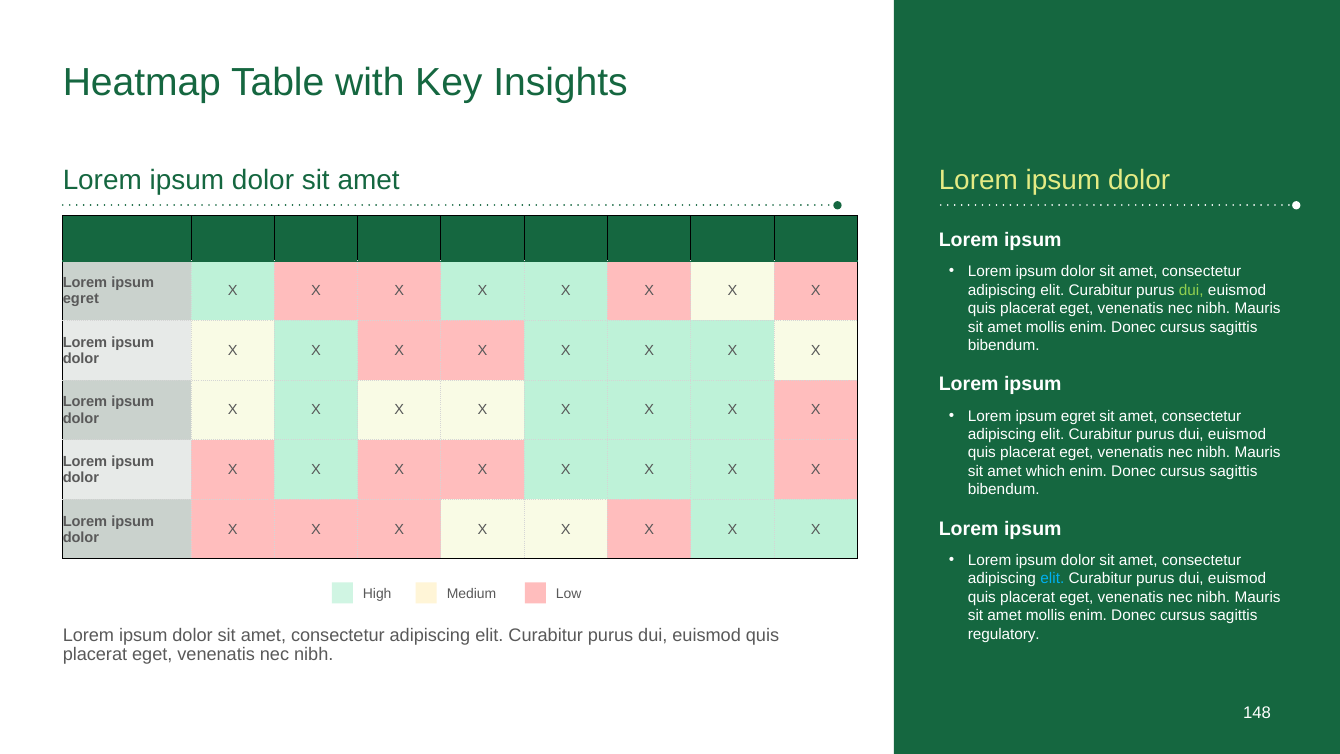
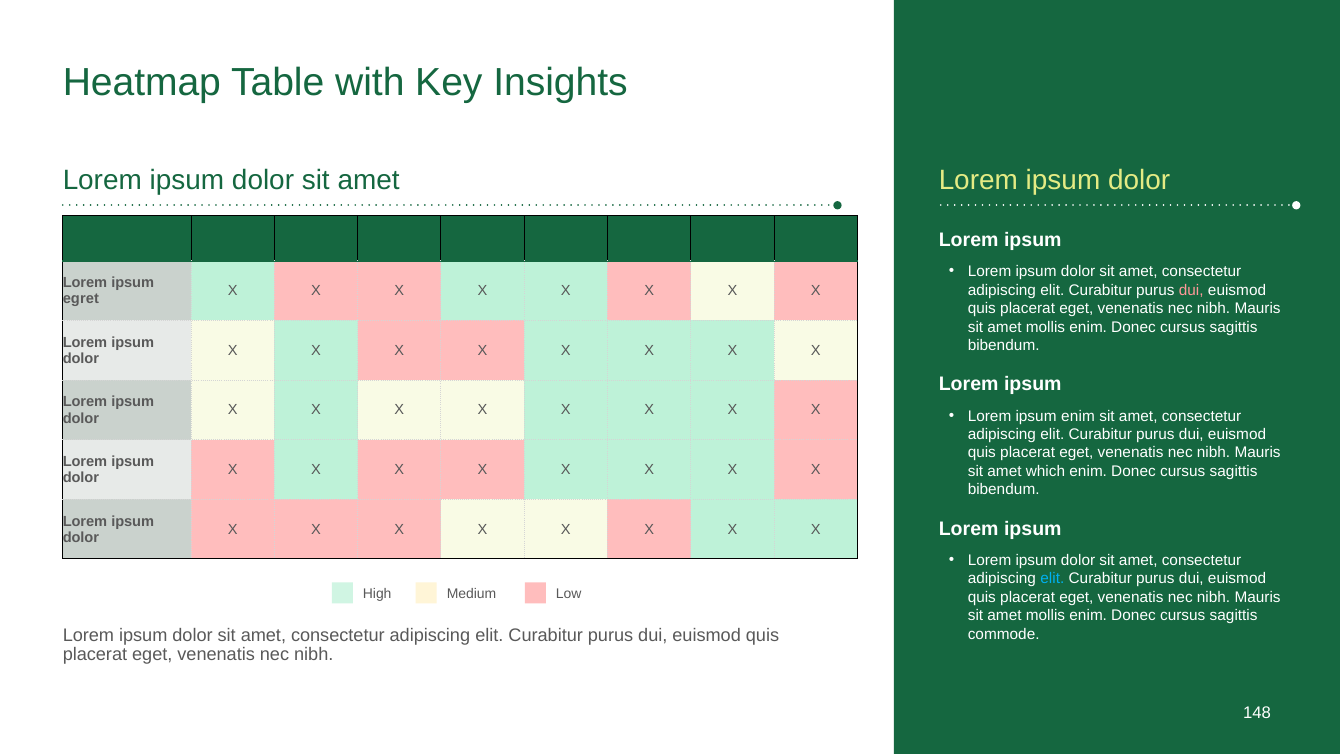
dui at (1191, 290) colour: light green -> pink
egret at (1078, 416): egret -> enim
regulatory: regulatory -> commode
